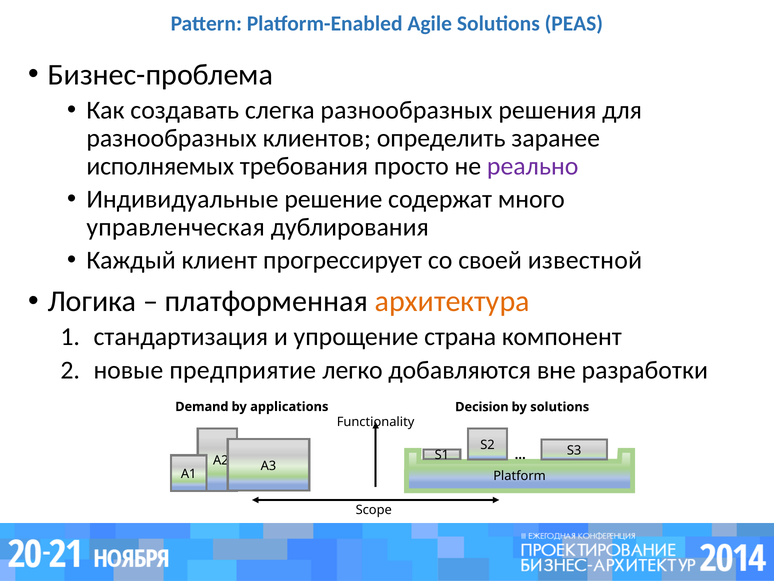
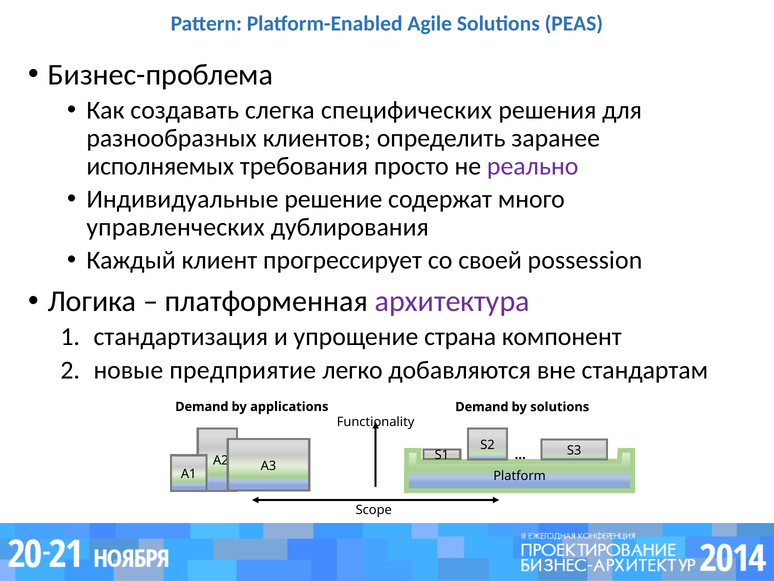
слегка разнообразных: разнообразных -> специфических
управленческая: управленческая -> управленческих
известной: известной -> possession
архитектура colour: orange -> purple
разработки: разработки -> стандартам
Decision at (482, 407): Decision -> Demand
